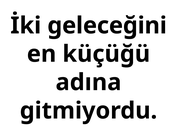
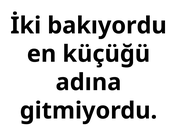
geleceğini: geleceğini -> bakıyordu
